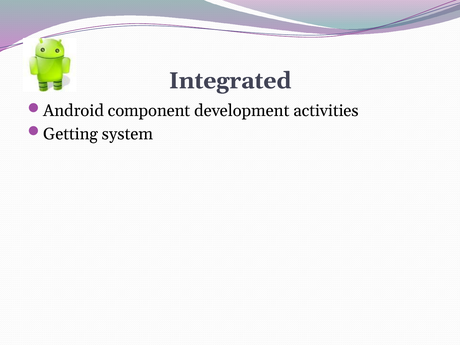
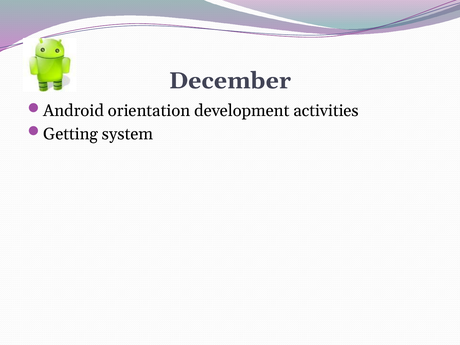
Integrated: Integrated -> December
component: component -> orientation
